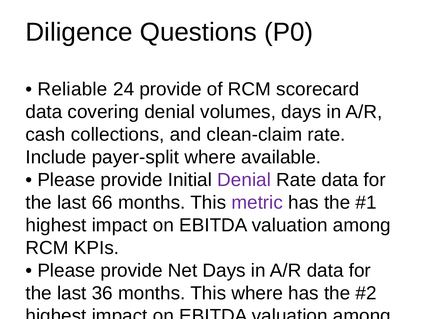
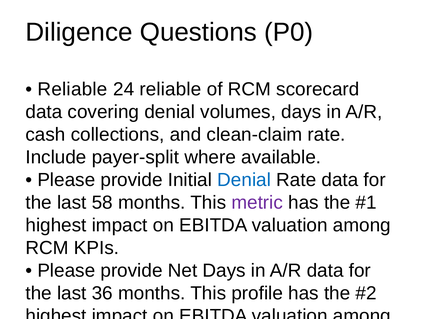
24 provide: provide -> reliable
Denial at (244, 180) colour: purple -> blue
66: 66 -> 58
This where: where -> profile
